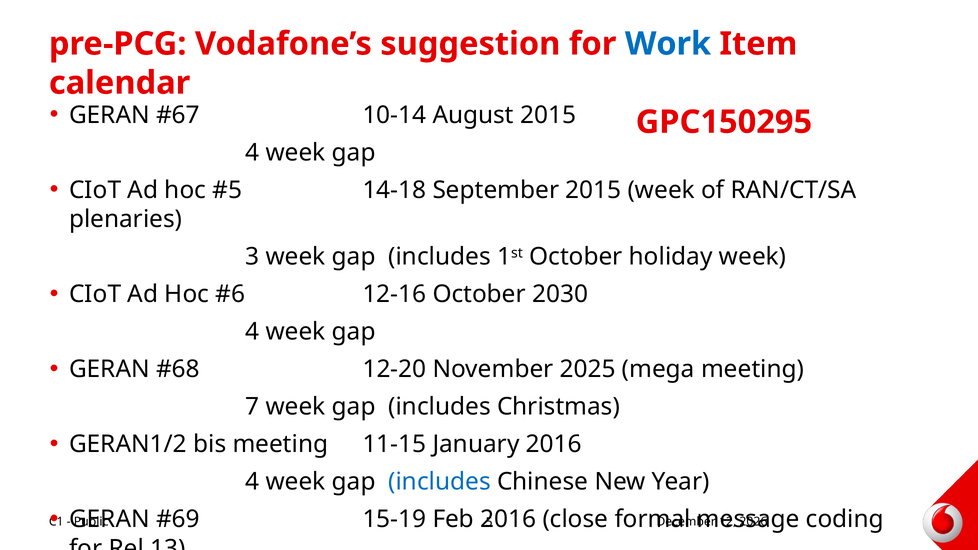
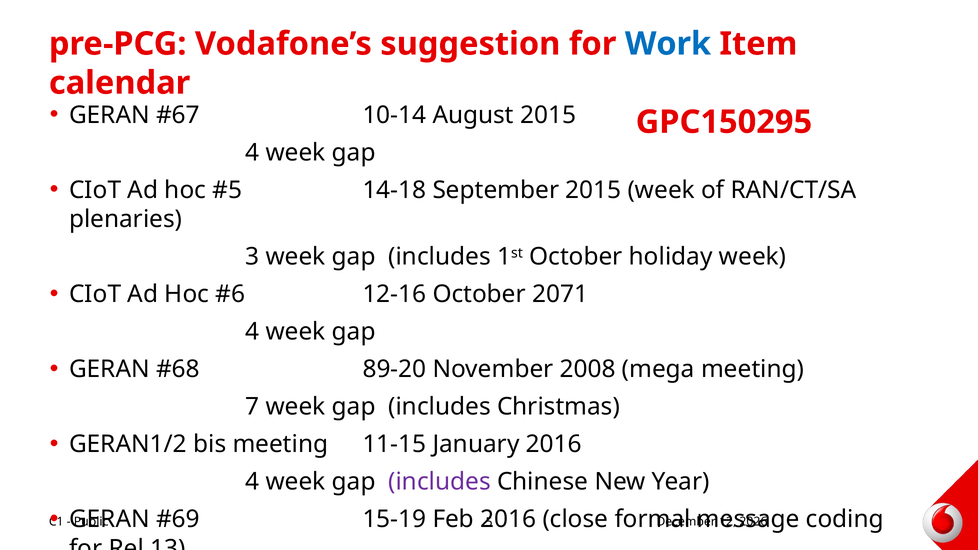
2030: 2030 -> 2071
12-20: 12-20 -> 89-20
2025: 2025 -> 2008
includes at (440, 482) colour: blue -> purple
